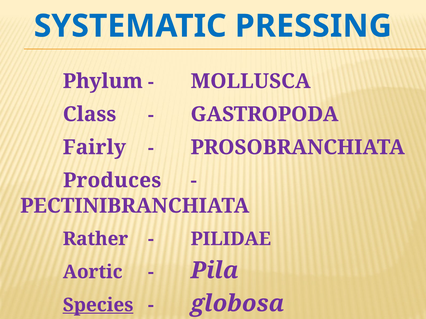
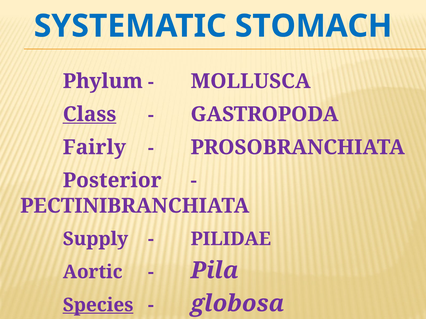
PRESSING: PRESSING -> STOMACH
Class underline: none -> present
Produces: Produces -> Posterior
Rather: Rather -> Supply
